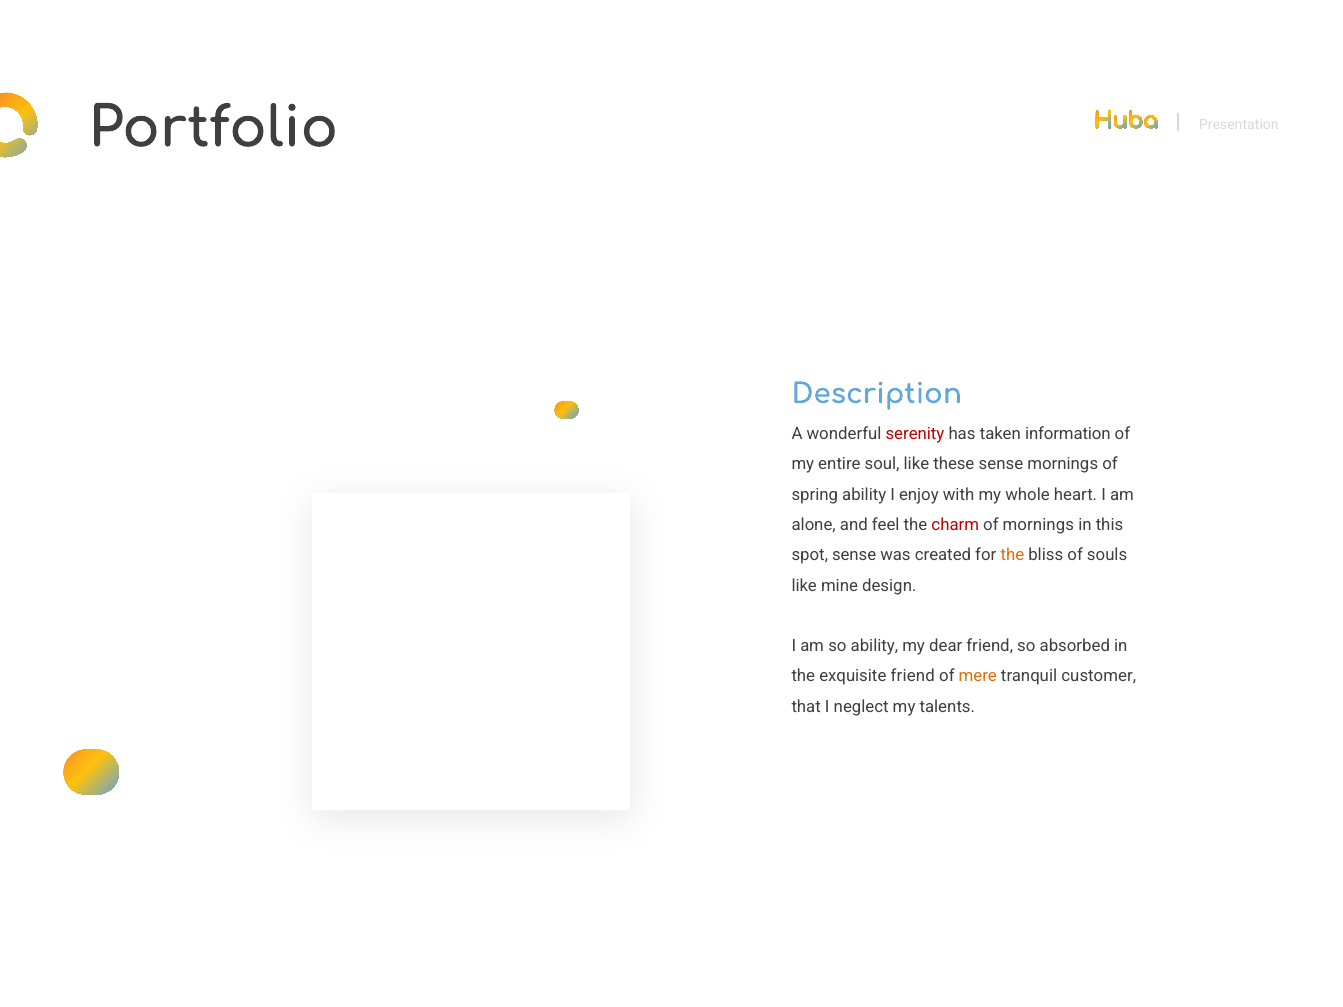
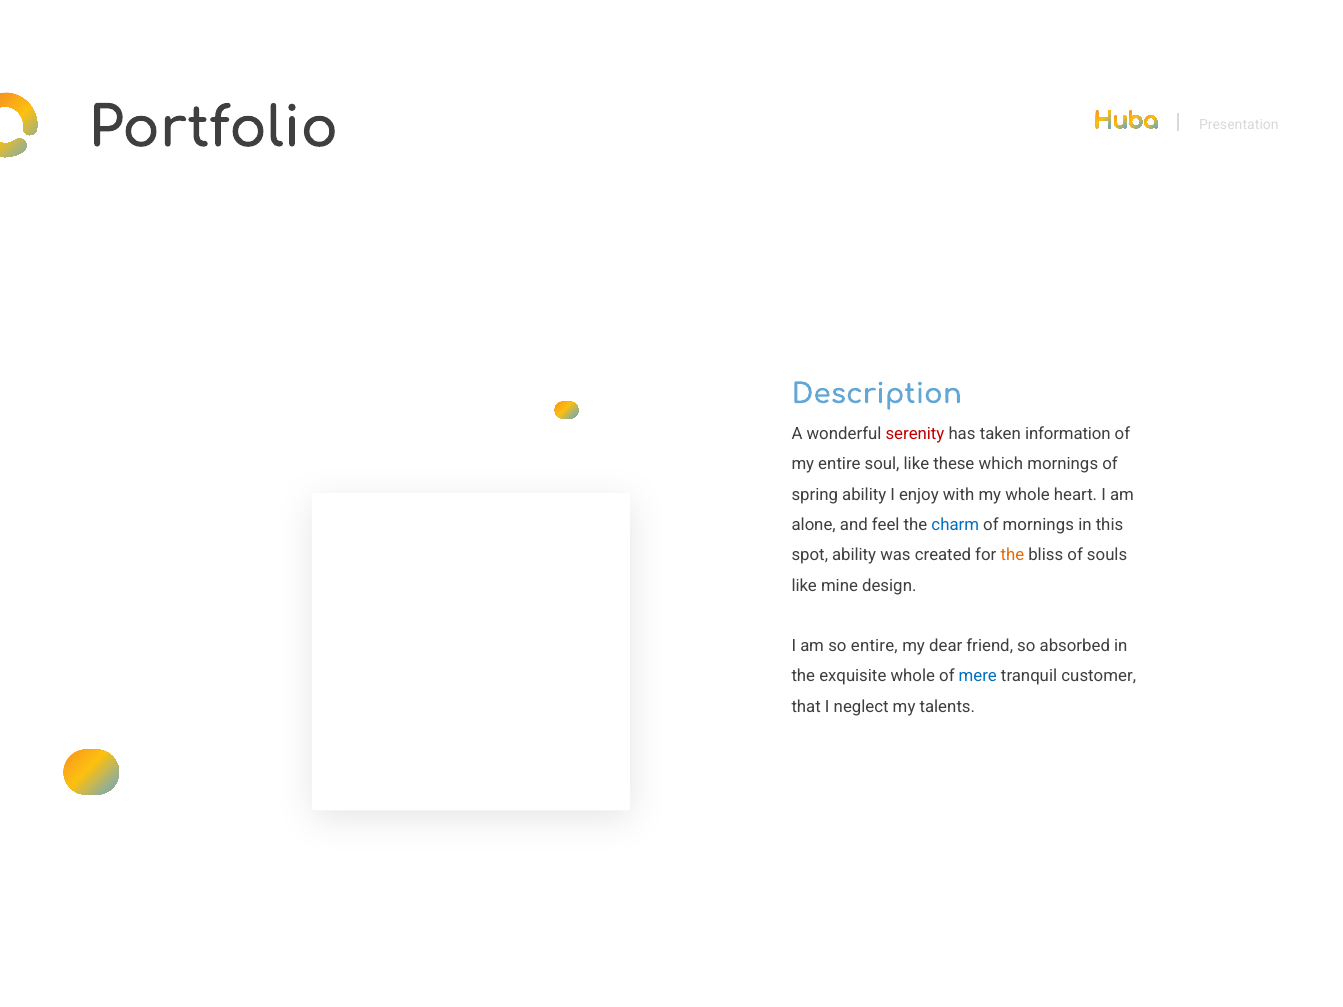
these sense: sense -> which
charm colour: red -> blue
spot sense: sense -> ability
so ability: ability -> entire
exquisite friend: friend -> whole
mere colour: orange -> blue
